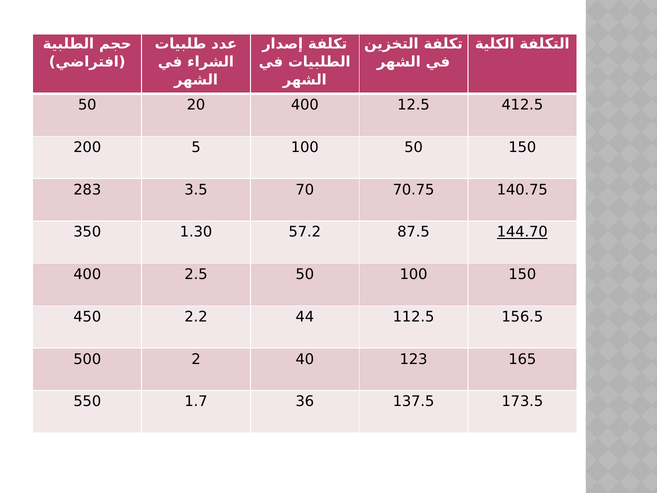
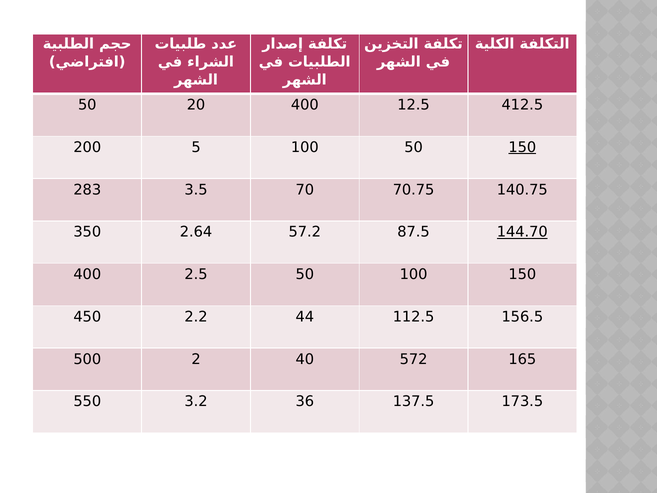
150 at (522, 147) underline: none -> present
1.30: 1.30 -> 2.64
123: 123 -> 572
1.7: 1.7 -> 3.2
